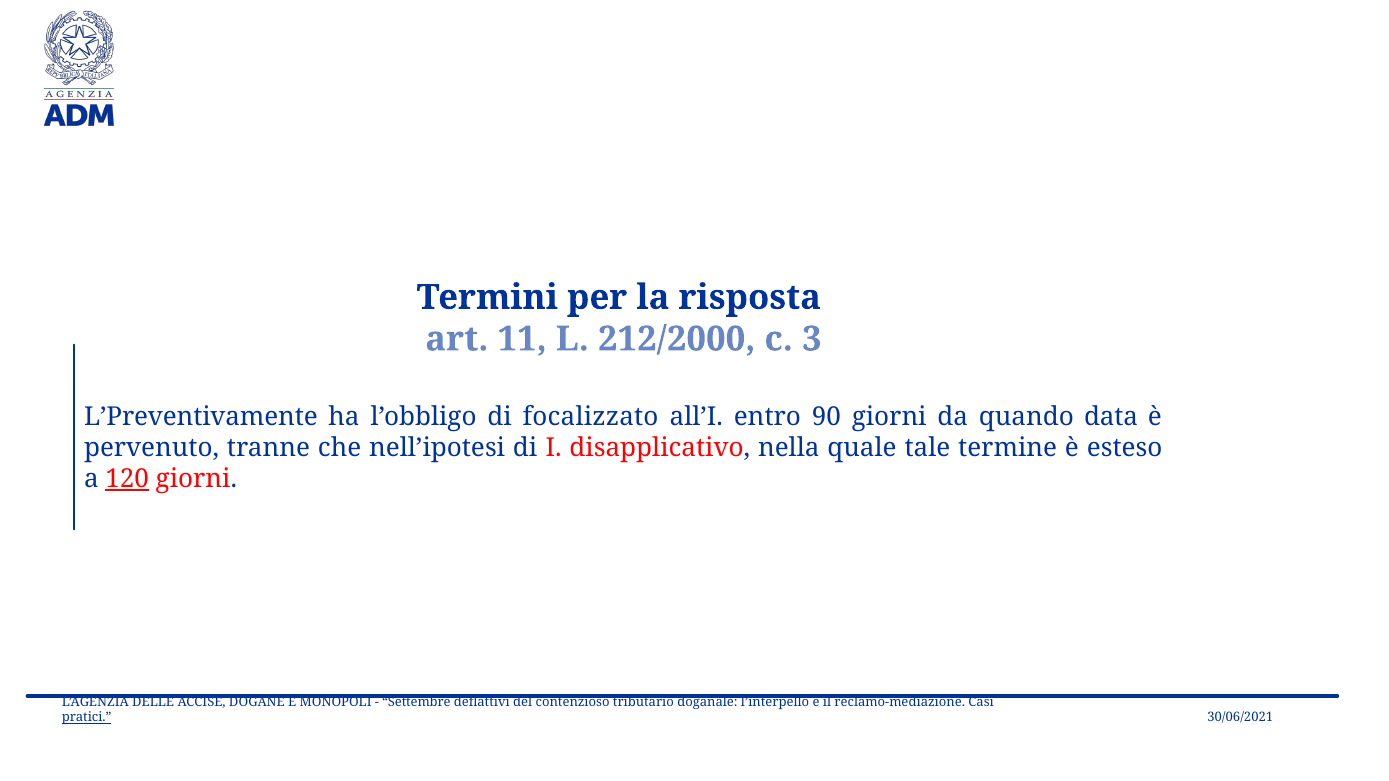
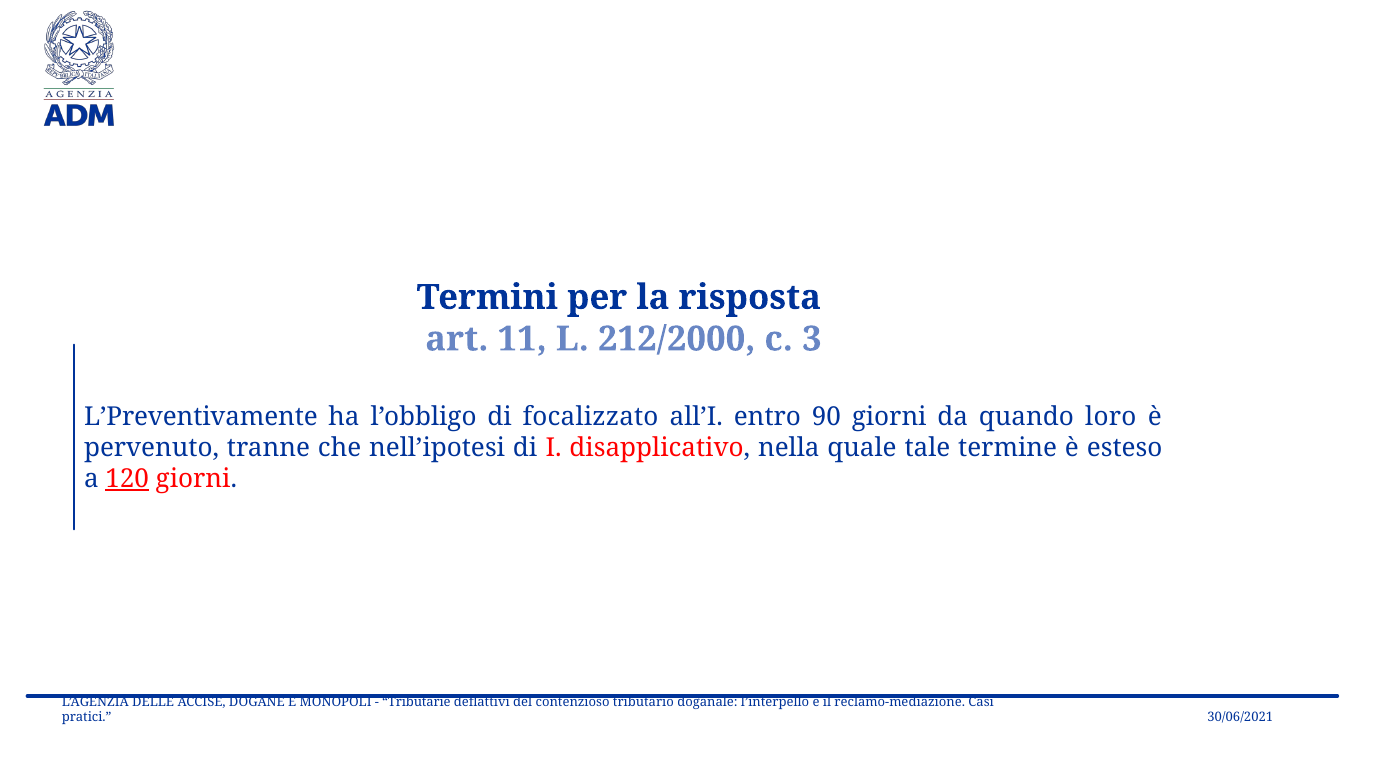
data: data -> loro
Settembre: Settembre -> Tributarie
pratici underline: present -> none
